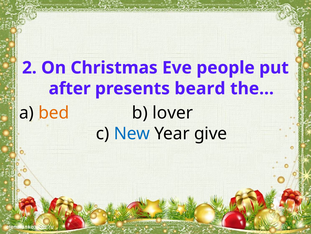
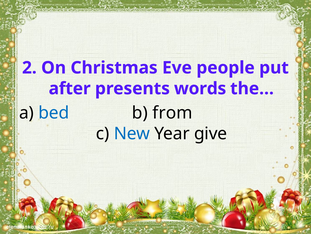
beard: beard -> words
bed colour: orange -> blue
lover: lover -> from
